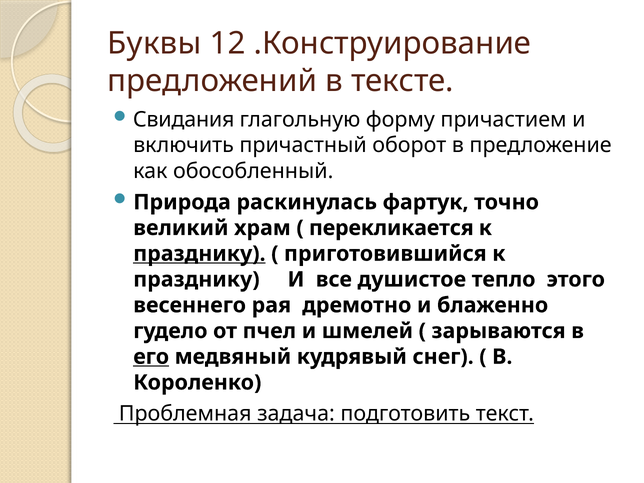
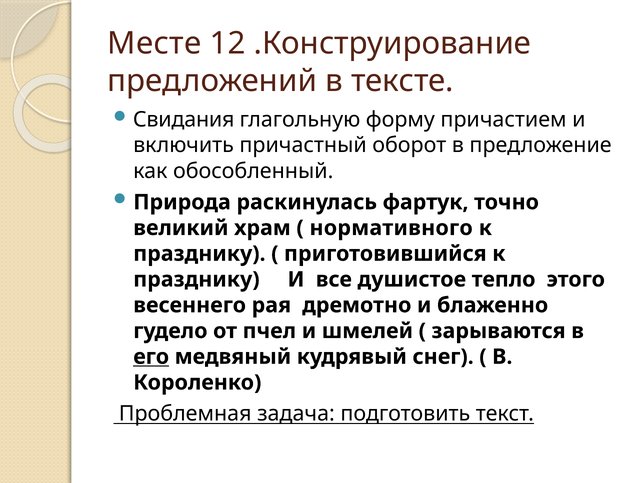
Буквы: Буквы -> Месте
перекликается: перекликается -> нормативного
празднику at (199, 254) underline: present -> none
